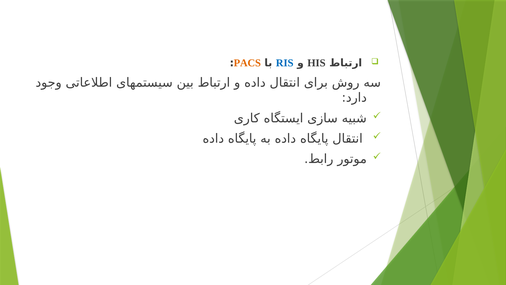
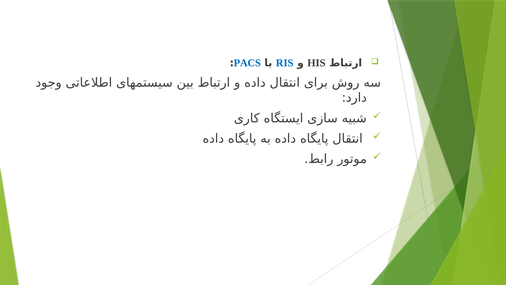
PACS colour: orange -> blue
